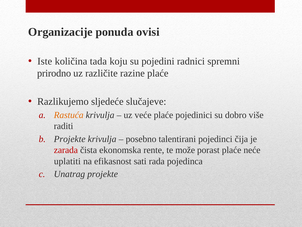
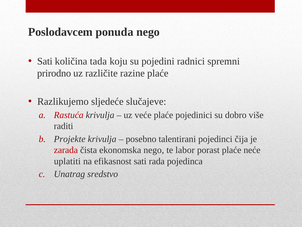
Organizacije: Organizacije -> Poslodavcem
ponuda ovisi: ovisi -> nego
Iste at (45, 61): Iste -> Sati
Rastuća colour: orange -> red
ekonomska rente: rente -> nego
može: može -> labor
Unatrag projekte: projekte -> sredstvo
